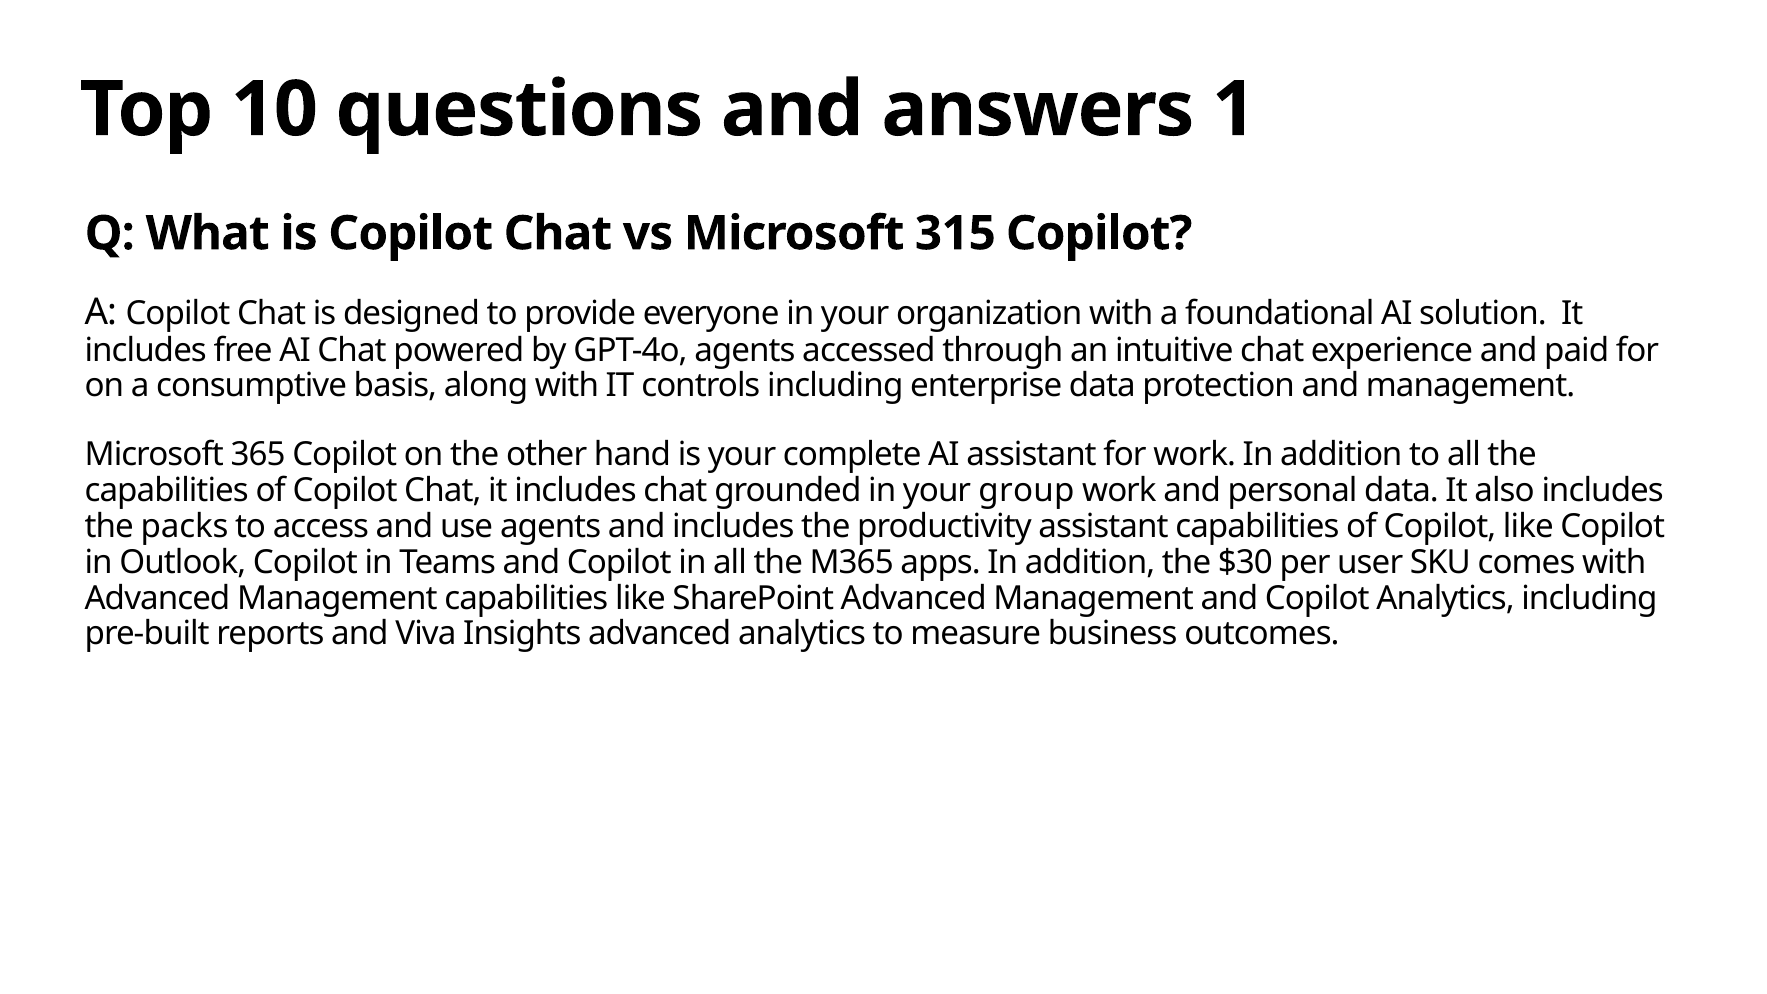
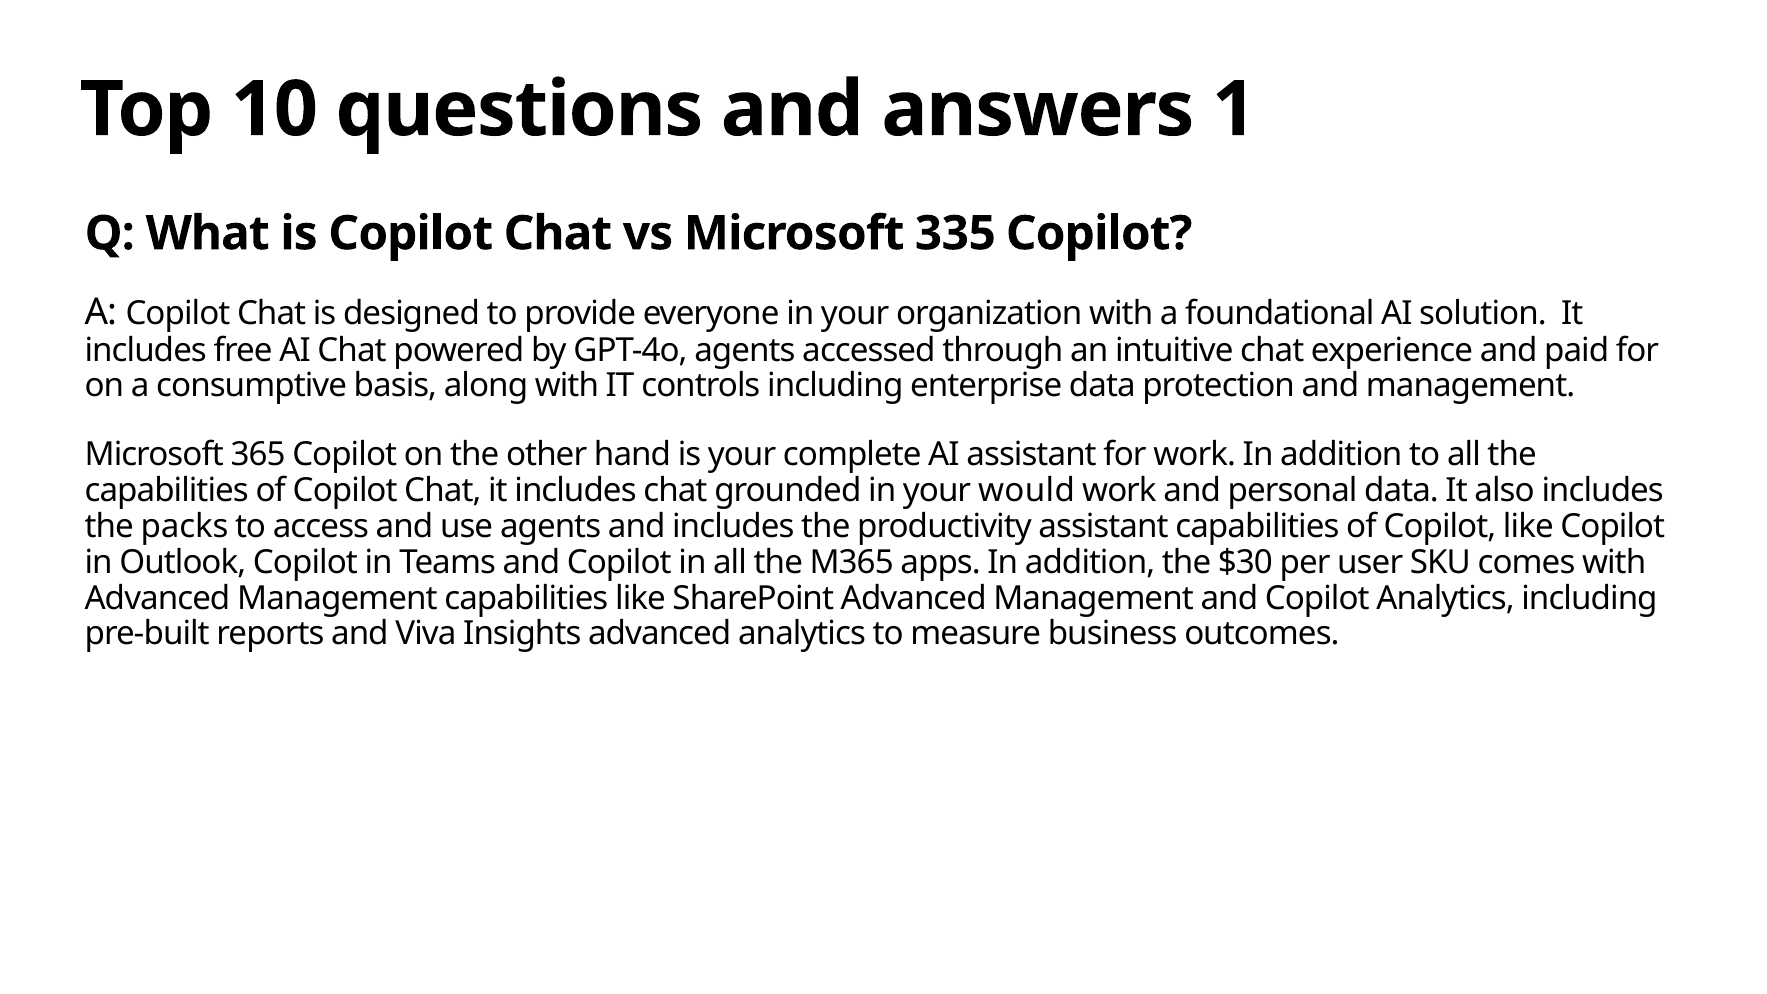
315: 315 -> 335
group: group -> would
